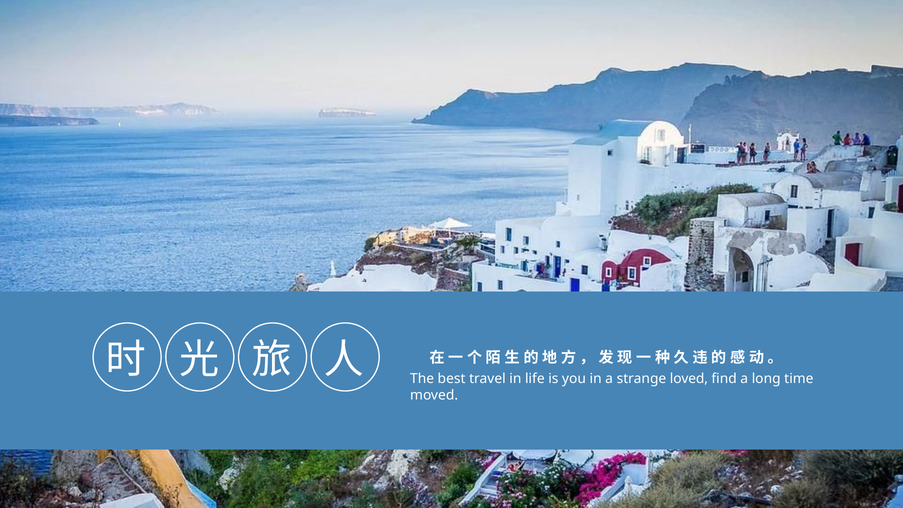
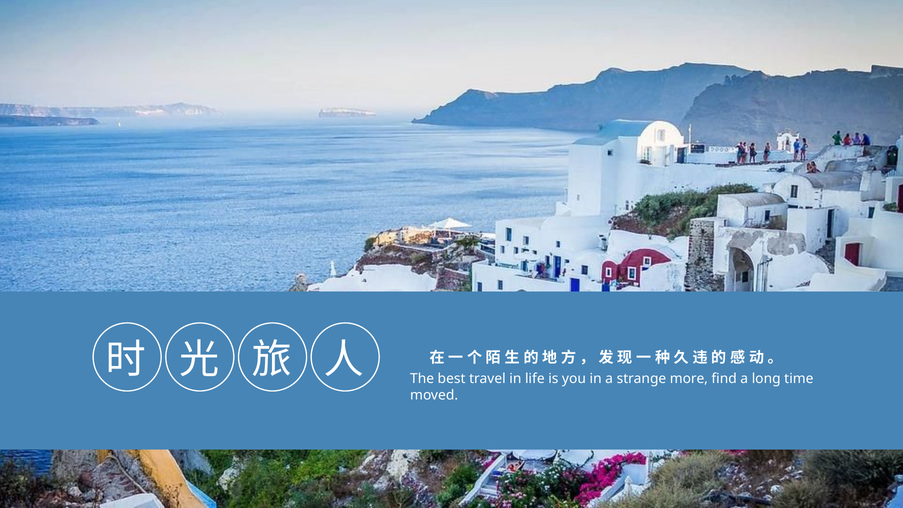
loved: loved -> more
